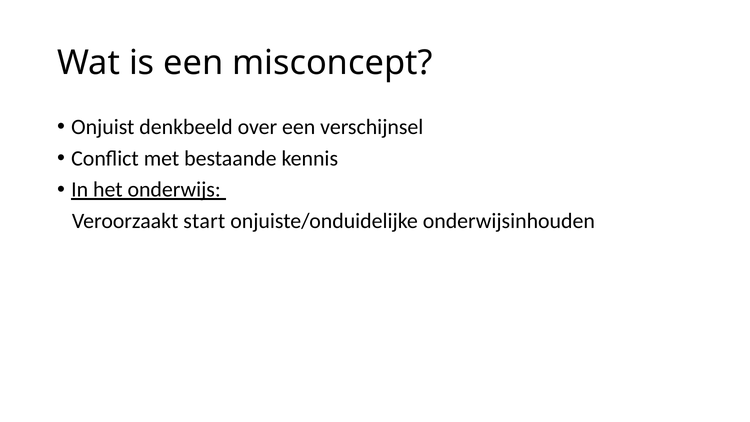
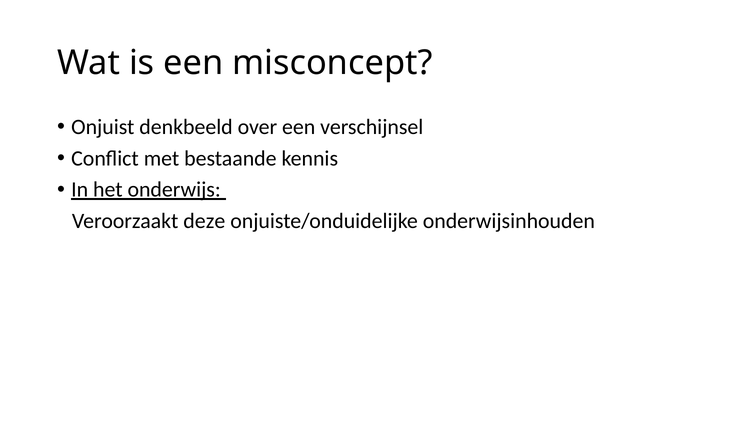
start: start -> deze
